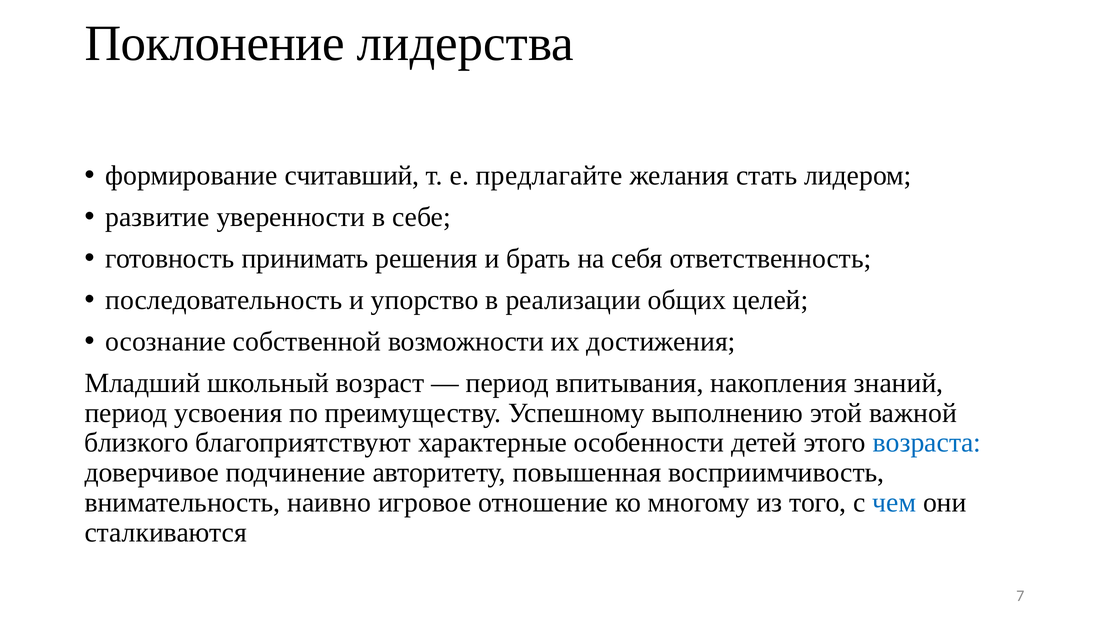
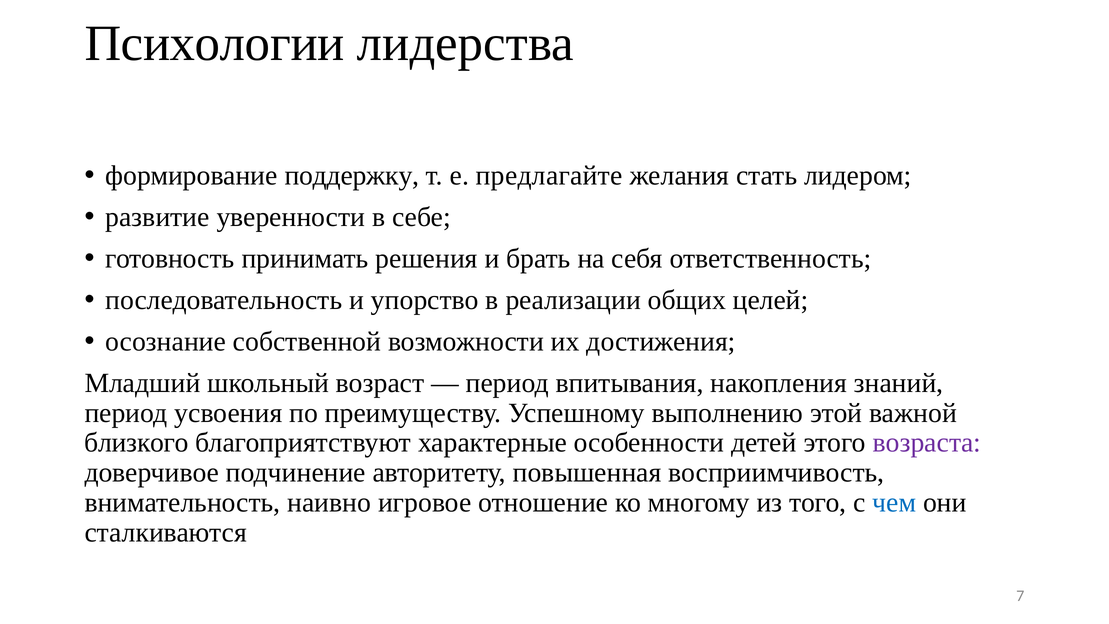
Поклонение: Поклонение -> Психологии
считавший: считавший -> поддержку
возраста colour: blue -> purple
